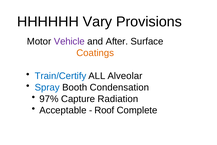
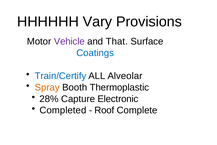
After: After -> That
Coatings colour: orange -> blue
Spray colour: blue -> orange
Condensation: Condensation -> Thermoplastic
97%: 97% -> 28%
Radiation: Radiation -> Electronic
Acceptable: Acceptable -> Completed
